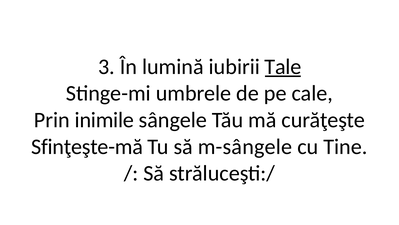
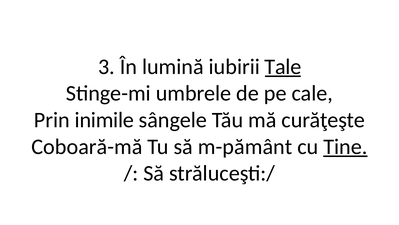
Sfinţeşte-mă: Sfinţeşte-mă -> Coboară-mă
m-sângele: m-sângele -> m-pământ
Tine underline: none -> present
